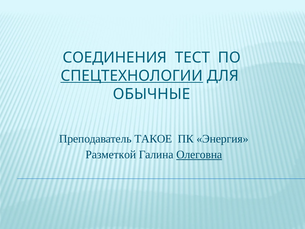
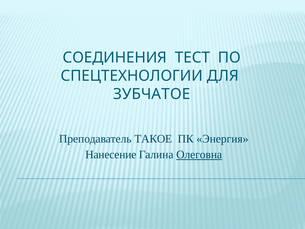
СПЕЦТЕХНОЛОГИИ underline: present -> none
ОБЫЧНЫЕ: ОБЫЧНЫЕ -> ЗУБЧАТОЕ
Разметкой: Разметкой -> Нанесение
